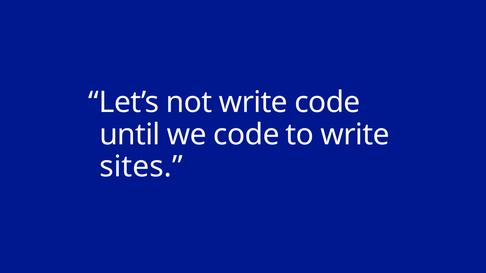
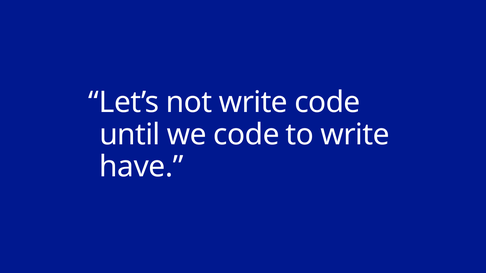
sites: sites -> have
